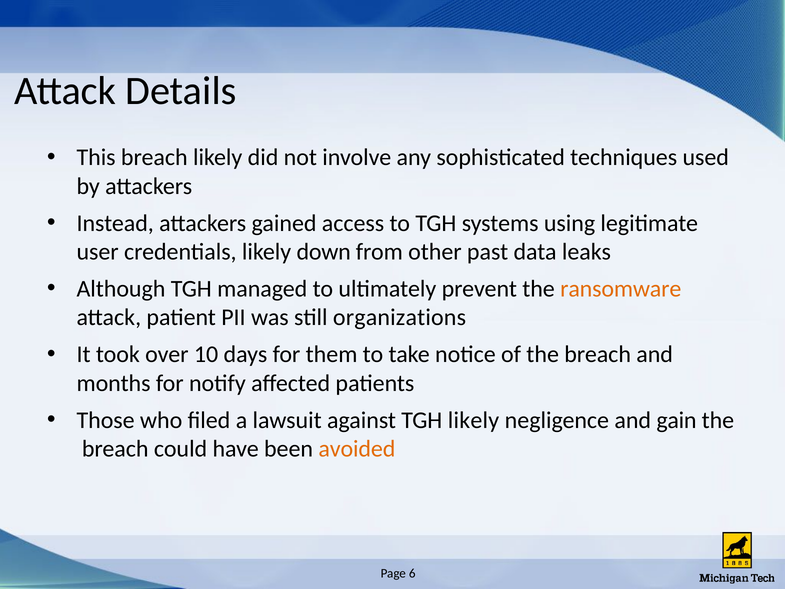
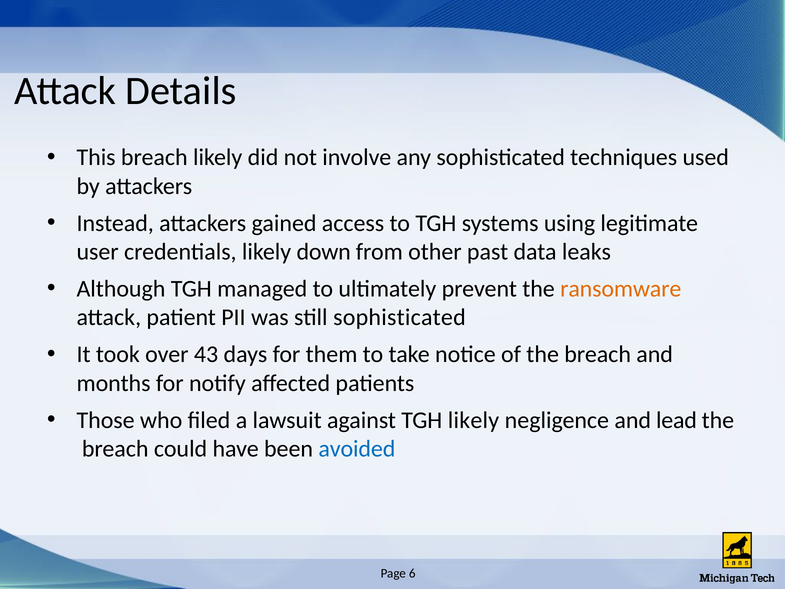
still organizations: organizations -> sophisticated
10: 10 -> 43
gain: gain -> lead
avoided colour: orange -> blue
